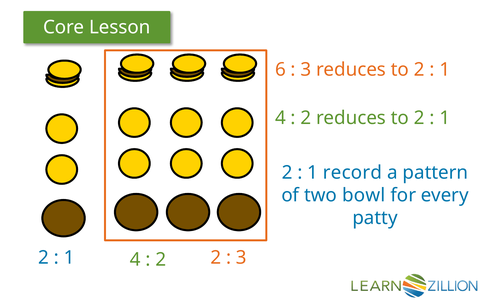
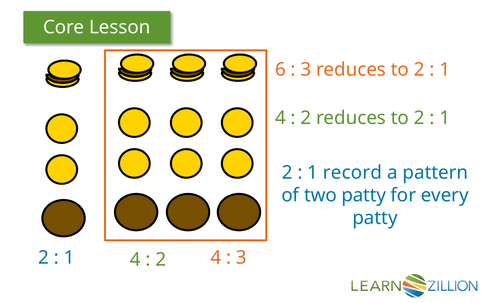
two bowl: bowl -> patty
2 2: 2 -> 4
